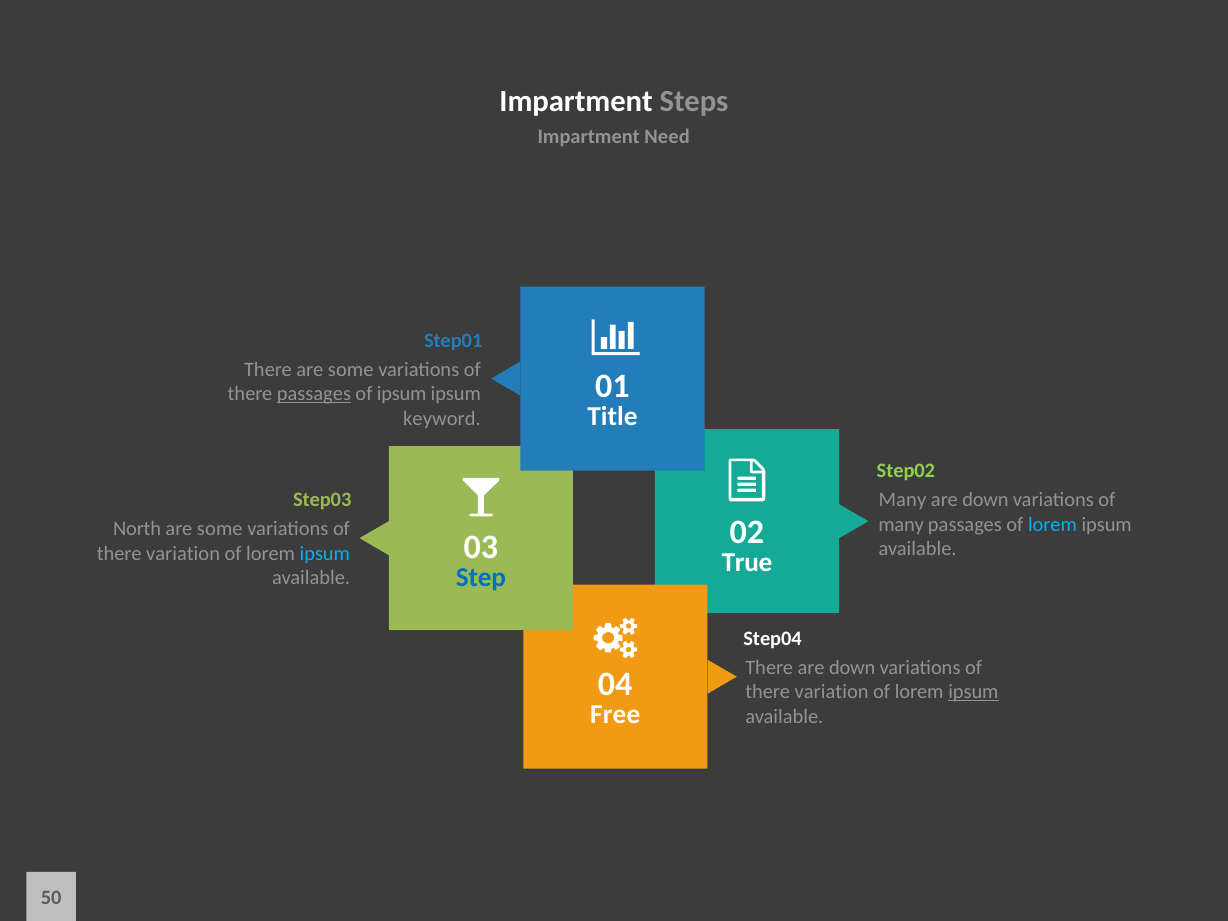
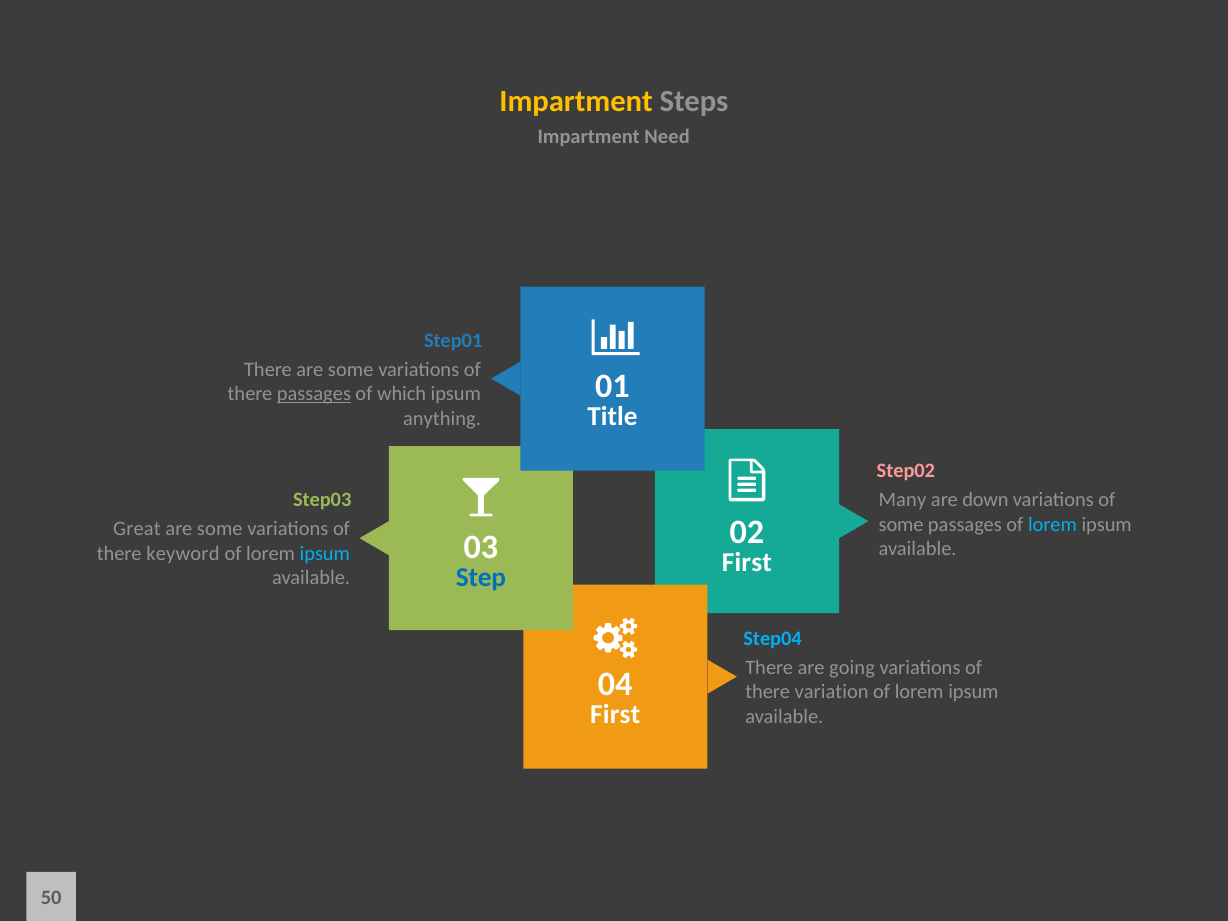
Impartment at (576, 101) colour: white -> yellow
of ipsum: ipsum -> which
keyword: keyword -> anything
Step02 colour: light green -> pink
many at (901, 524): many -> some
North: North -> Great
variation at (183, 553): variation -> keyword
True at (747, 563): True -> First
Step04 colour: white -> light blue
There are down: down -> going
ipsum at (973, 692) underline: present -> none
Free at (615, 714): Free -> First
